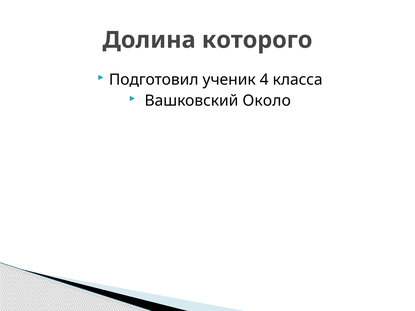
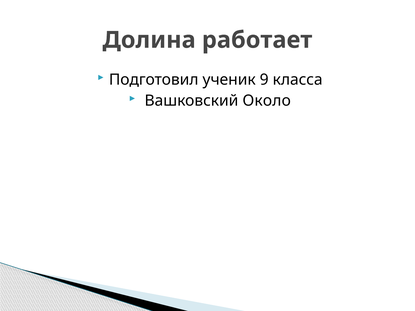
которого: которого -> работает
4: 4 -> 9
